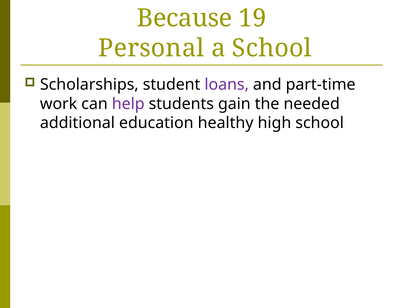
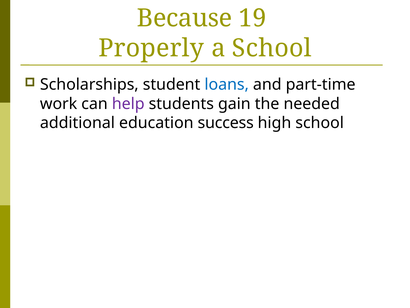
Personal: Personal -> Properly
loans colour: purple -> blue
healthy: healthy -> success
